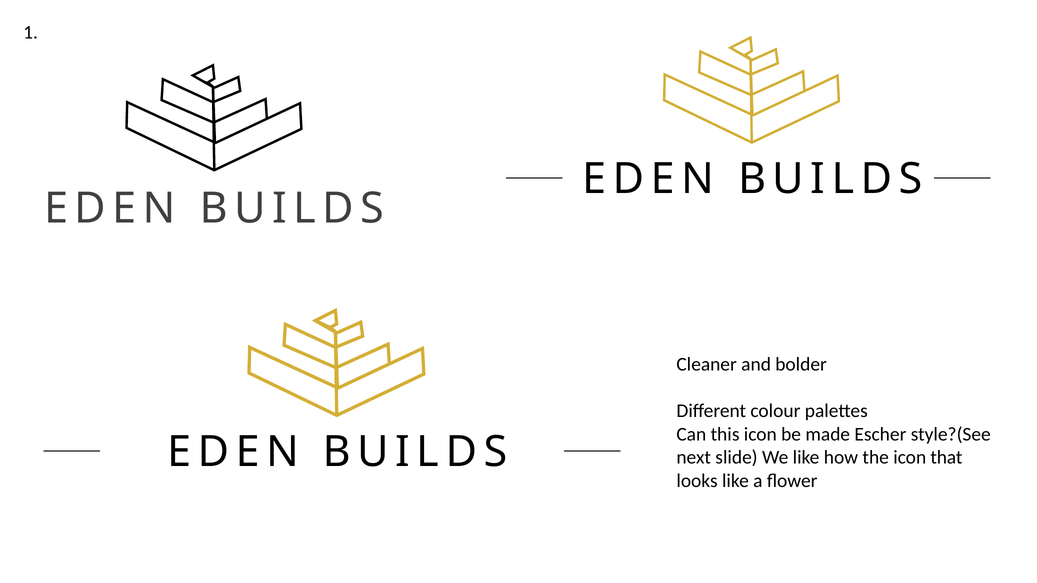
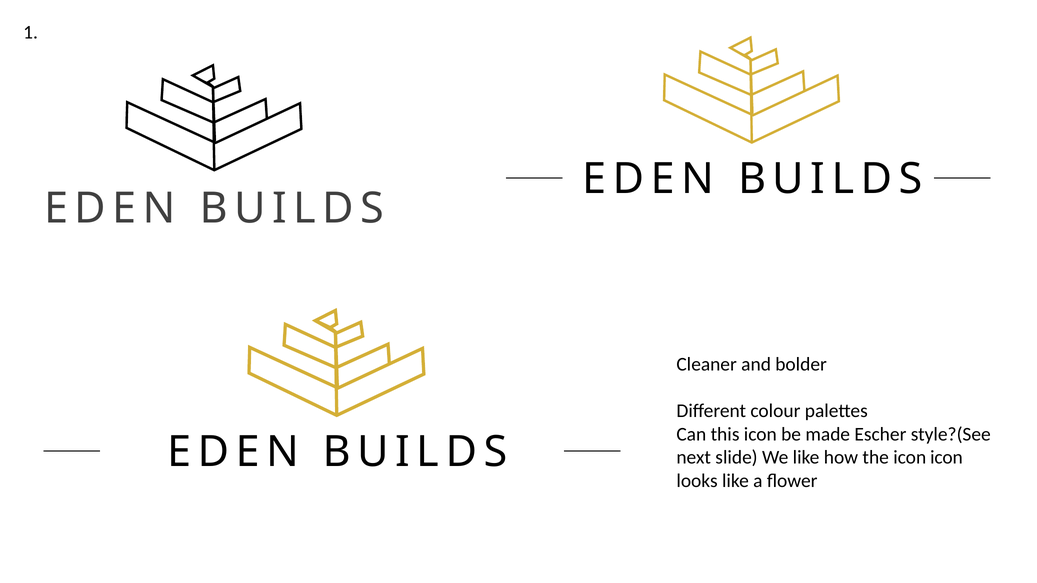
icon that: that -> icon
